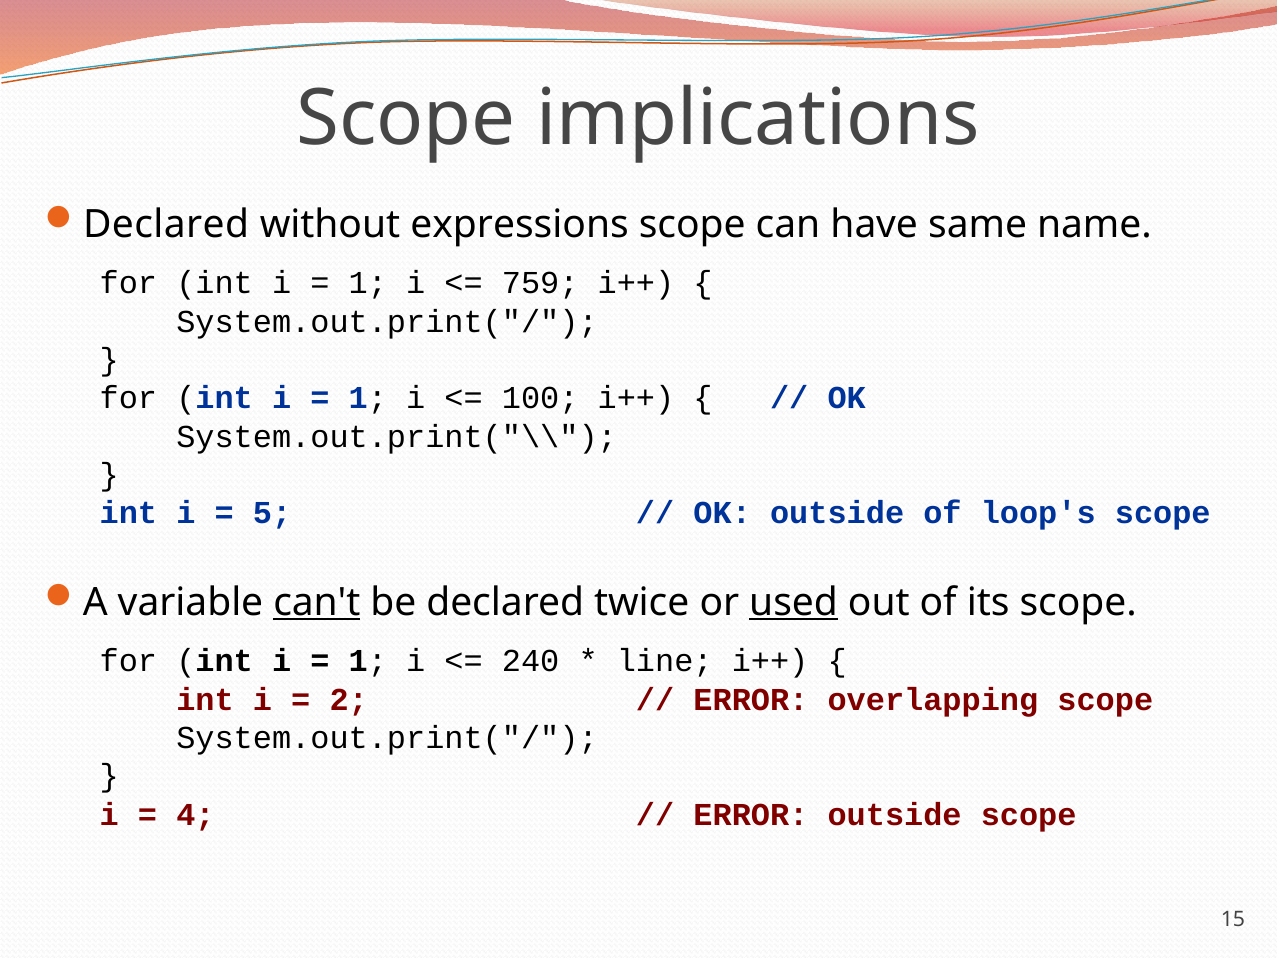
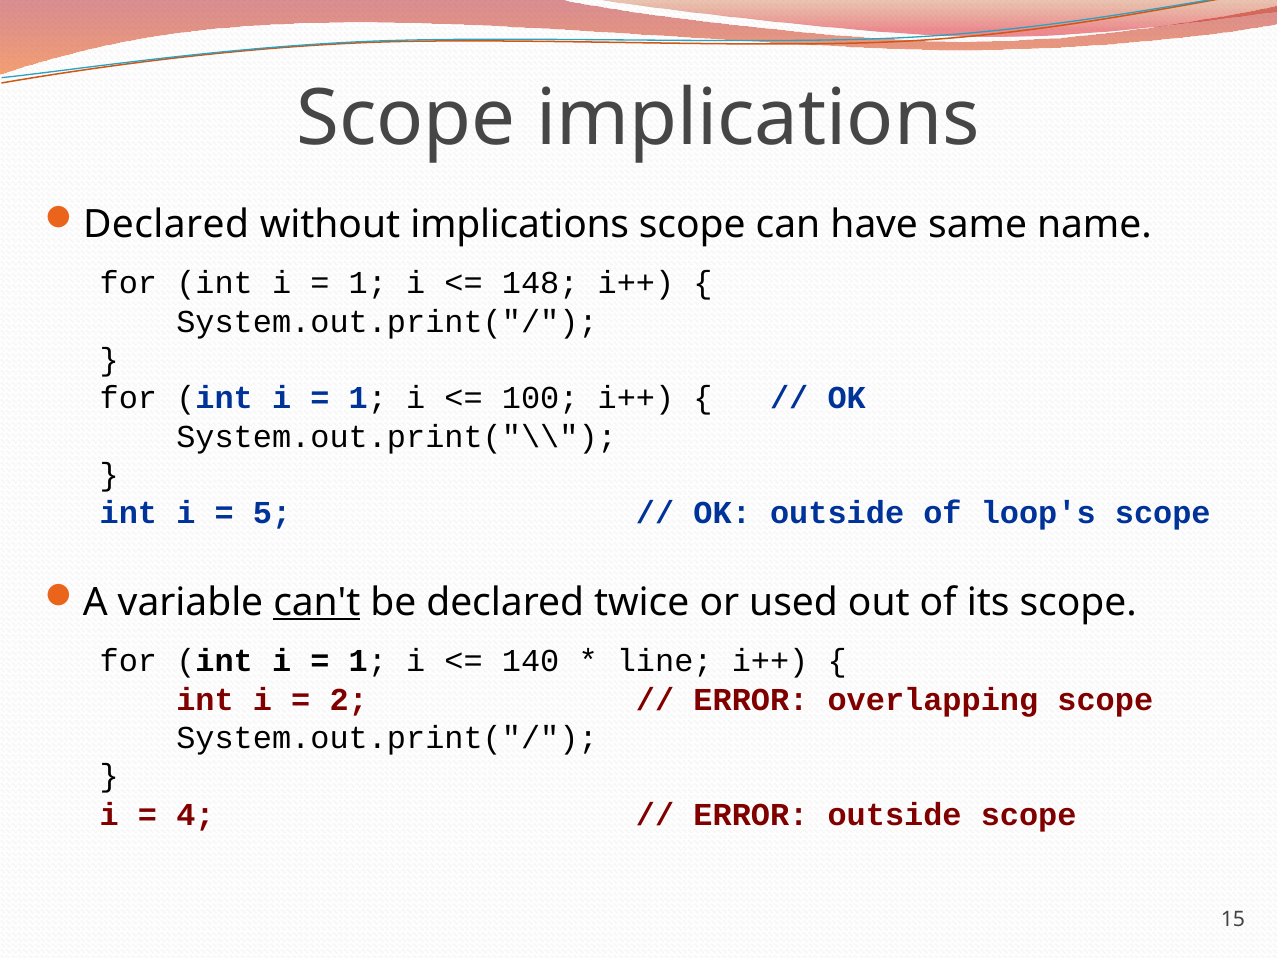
without expressions: expressions -> implications
759: 759 -> 148
used underline: present -> none
240: 240 -> 140
